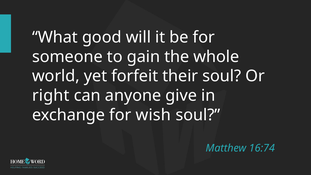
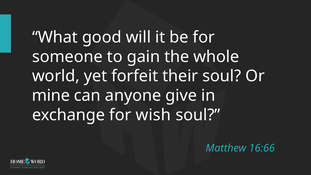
right: right -> mine
16:74: 16:74 -> 16:66
